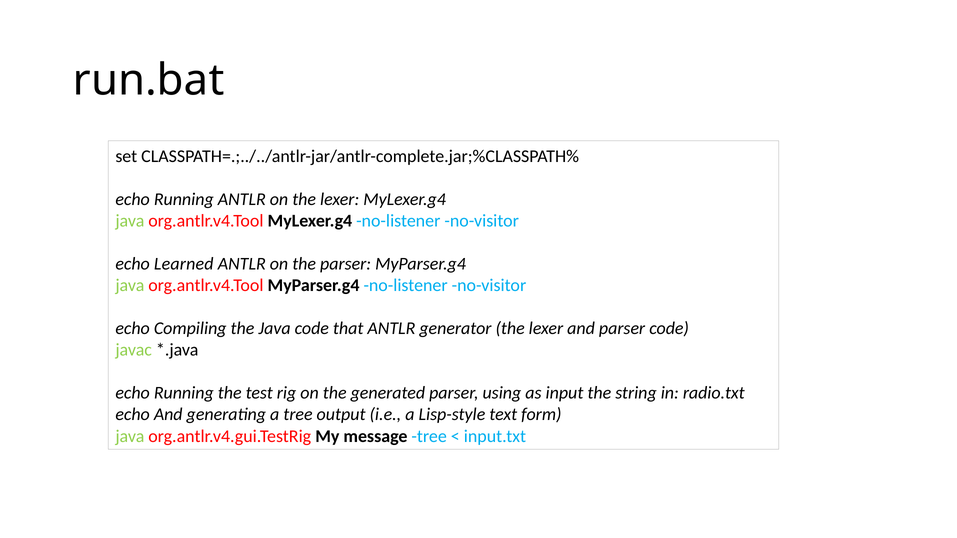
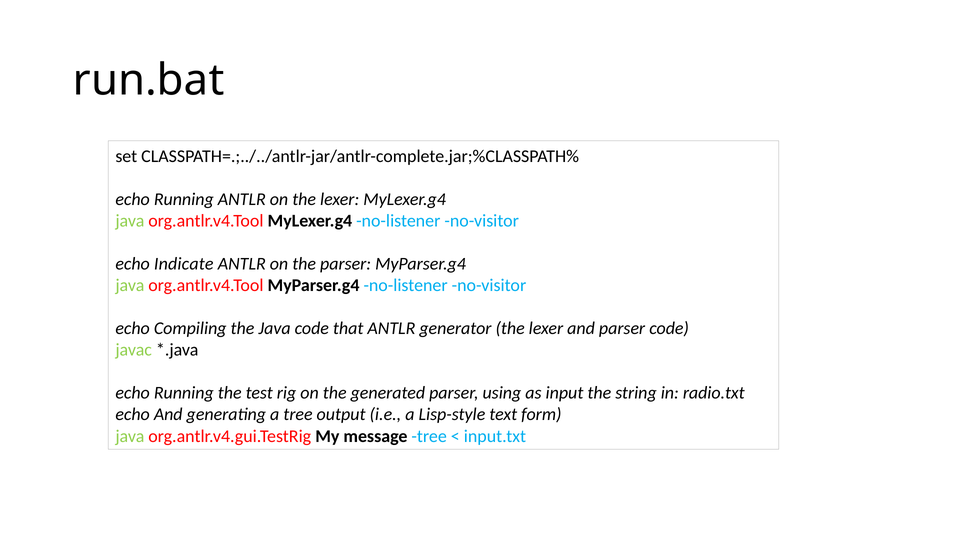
Learned: Learned -> Indicate
